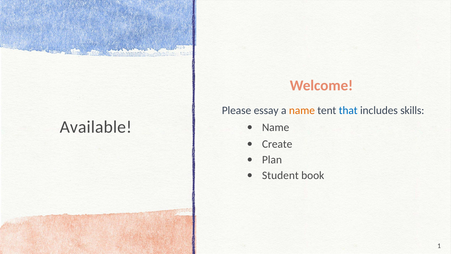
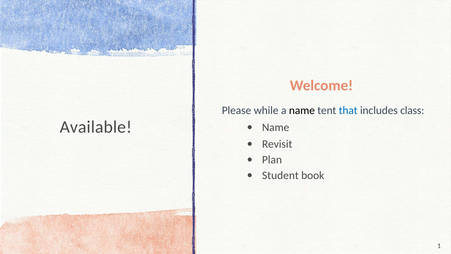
essay: essay -> while
name at (302, 110) colour: orange -> black
skills: skills -> class
Create: Create -> Revisit
